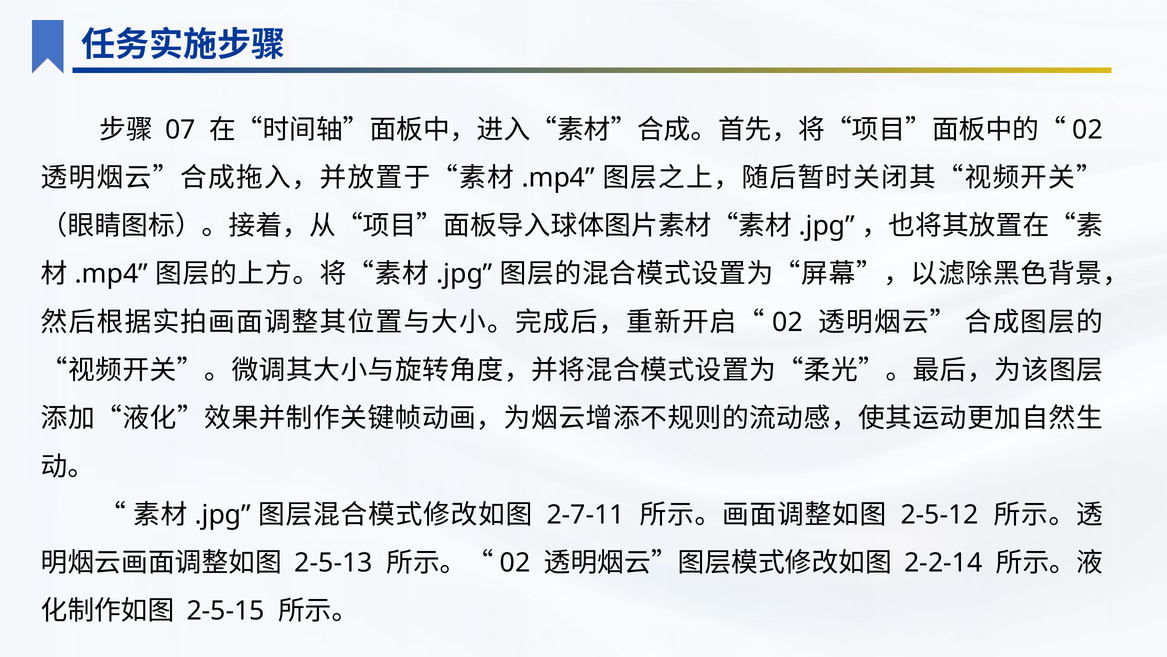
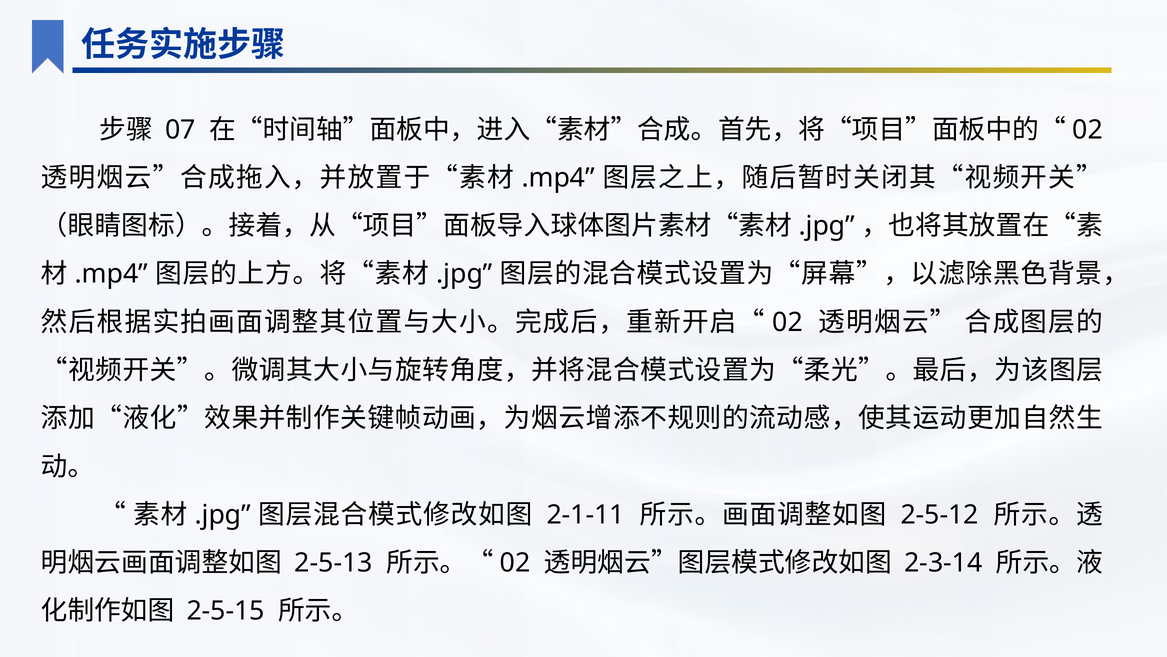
2-7-11: 2-7-11 -> 2-1-11
2-2-14: 2-2-14 -> 2-3-14
